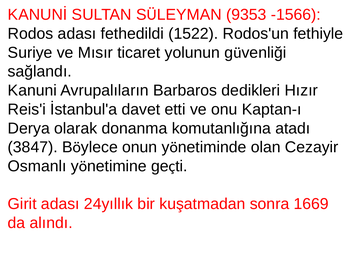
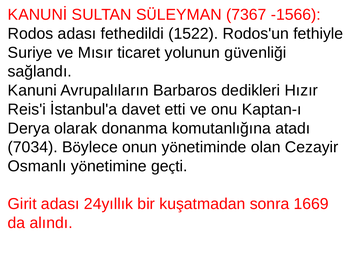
9353: 9353 -> 7367
3847: 3847 -> 7034
